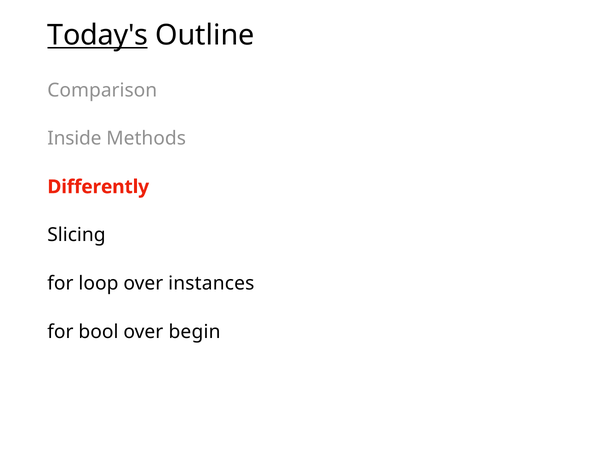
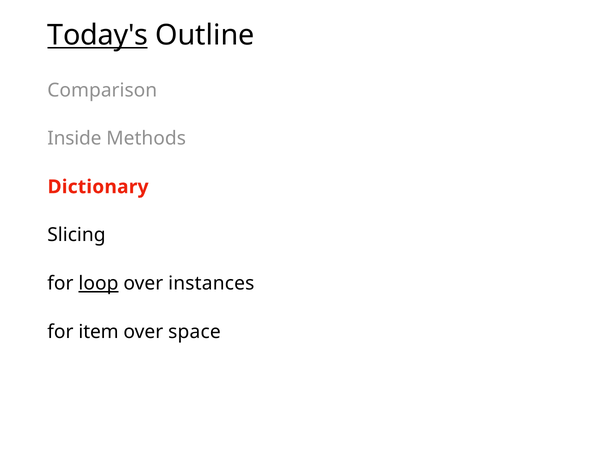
Differently: Differently -> Dictionary
loop underline: none -> present
bool: bool -> item
begin: begin -> space
